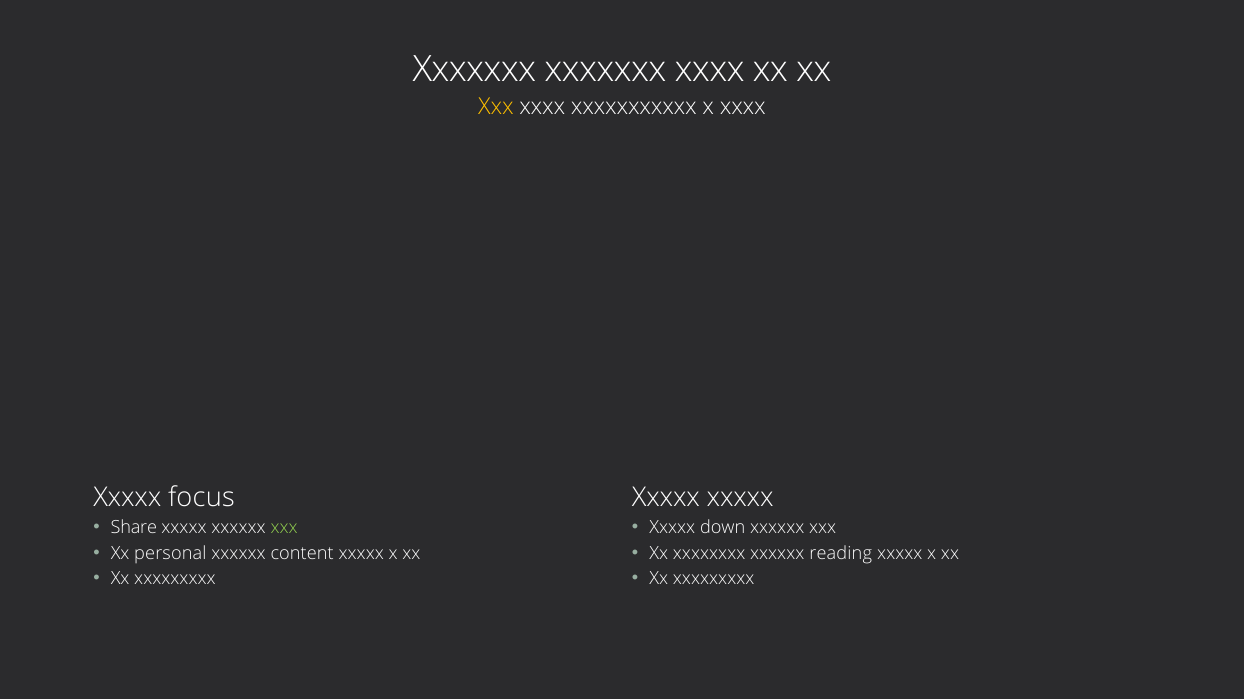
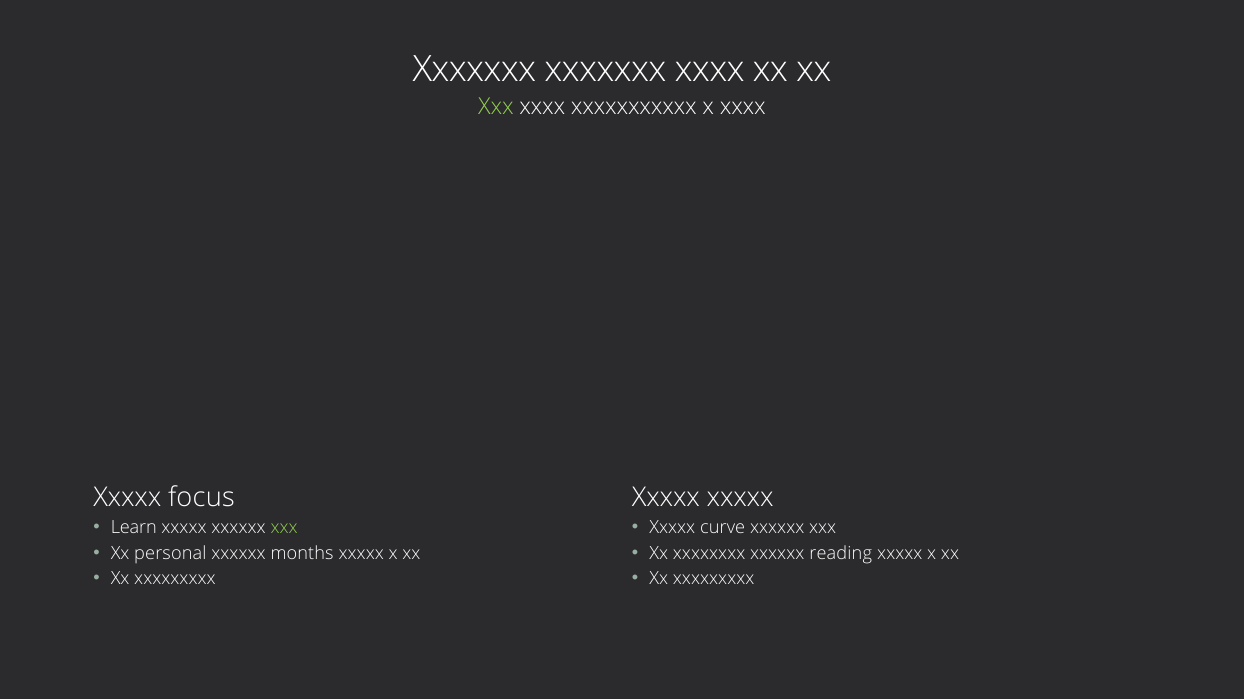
Xxx at (496, 107) colour: yellow -> light green
Share: Share -> Learn
down: down -> curve
content: content -> months
